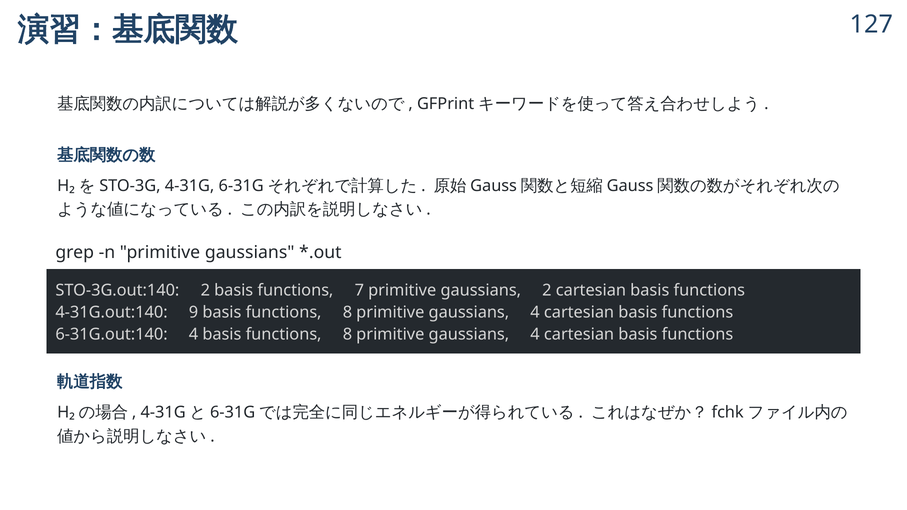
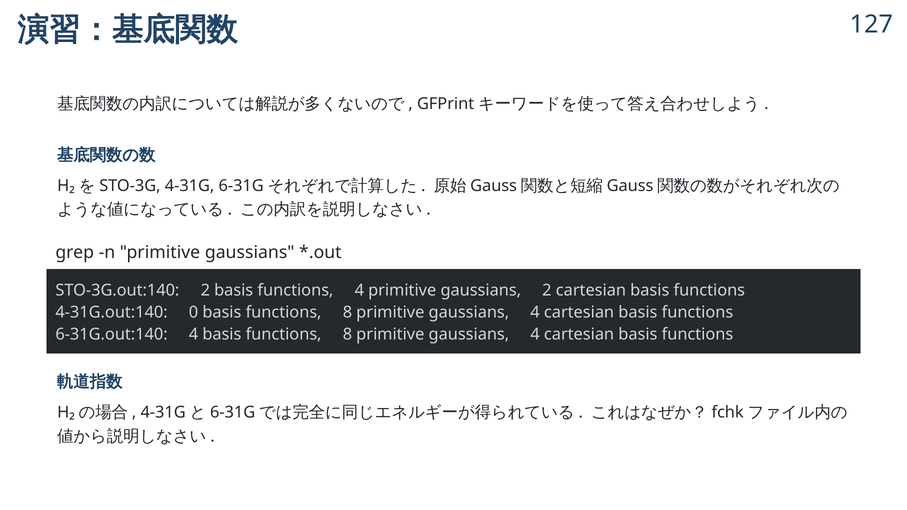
functions 7: 7 -> 4
9: 9 -> 0
